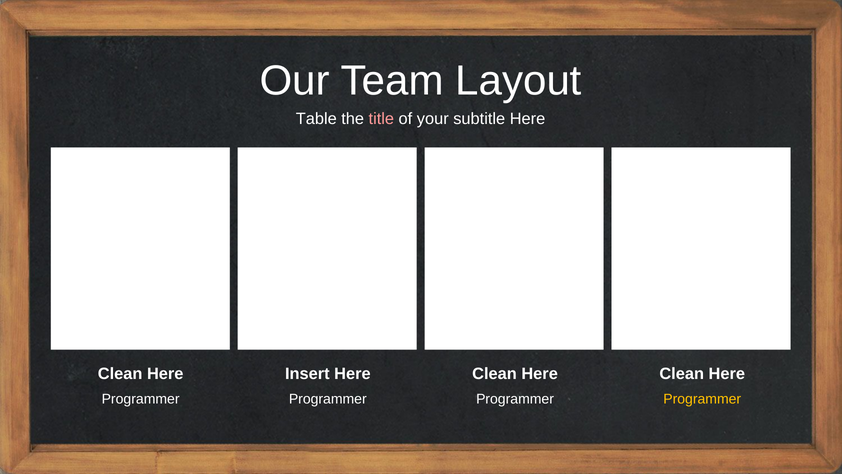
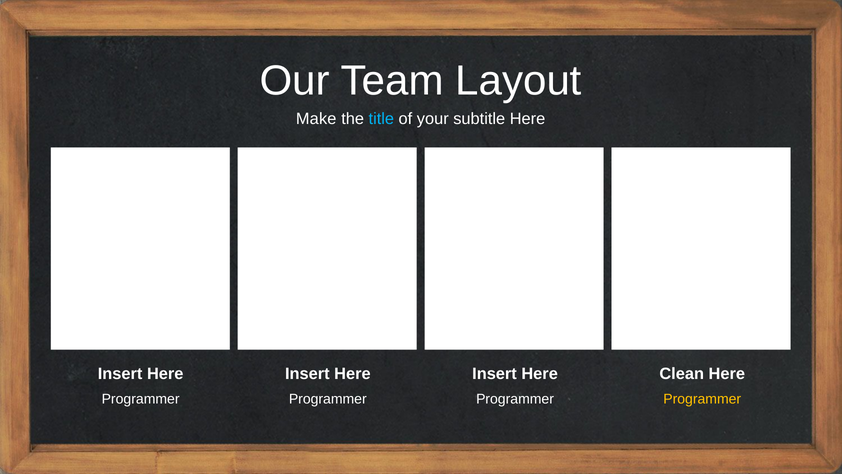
Table: Table -> Make
title colour: pink -> light blue
Clean at (120, 374): Clean -> Insert
Clean at (495, 374): Clean -> Insert
